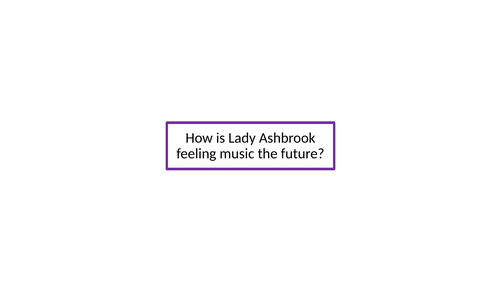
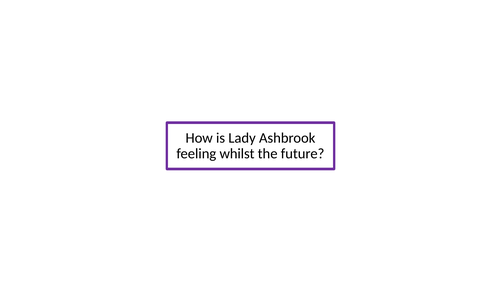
music: music -> whilst
